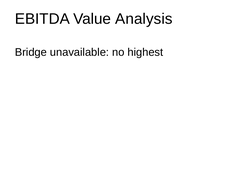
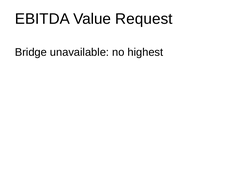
Analysis: Analysis -> Request
